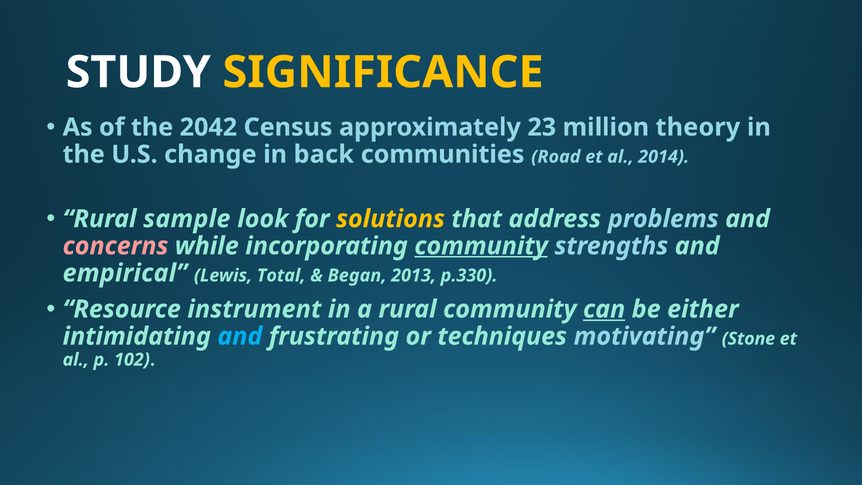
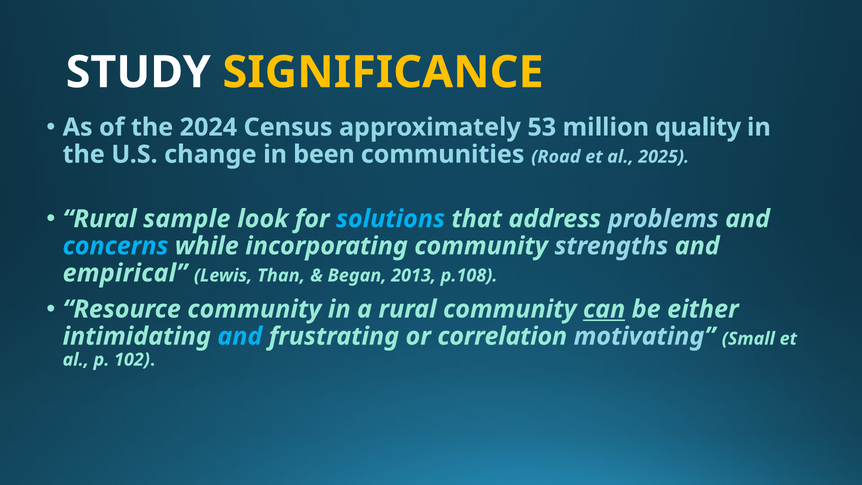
2042: 2042 -> 2024
23: 23 -> 53
theory: theory -> quality
back: back -> been
2014: 2014 -> 2025
solutions colour: yellow -> light blue
concerns colour: pink -> light blue
community at (481, 246) underline: present -> none
Total: Total -> Than
p.330: p.330 -> p.108
Resource instrument: instrument -> community
techniques: techniques -> correlation
Stone: Stone -> Small
